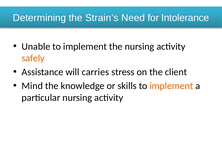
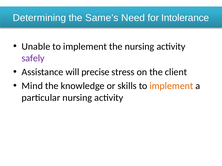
Strain’s: Strain’s -> Same’s
safely colour: orange -> purple
carries: carries -> precise
